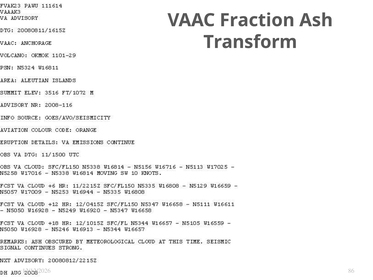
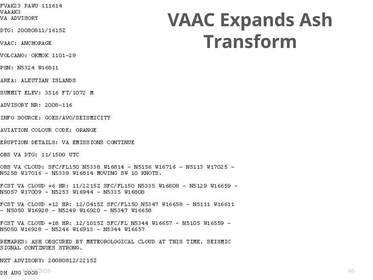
Fraction: Fraction -> Expands
